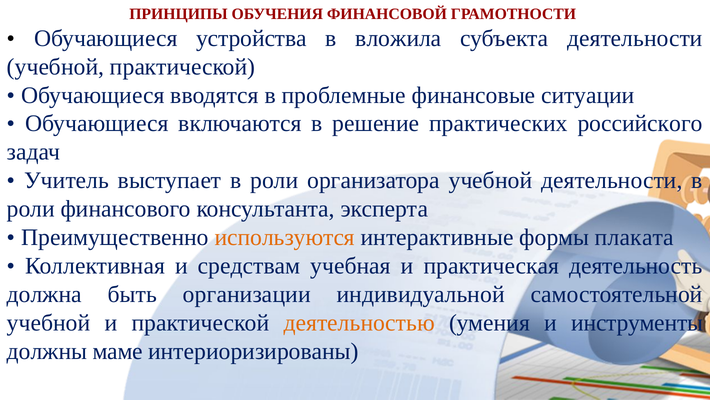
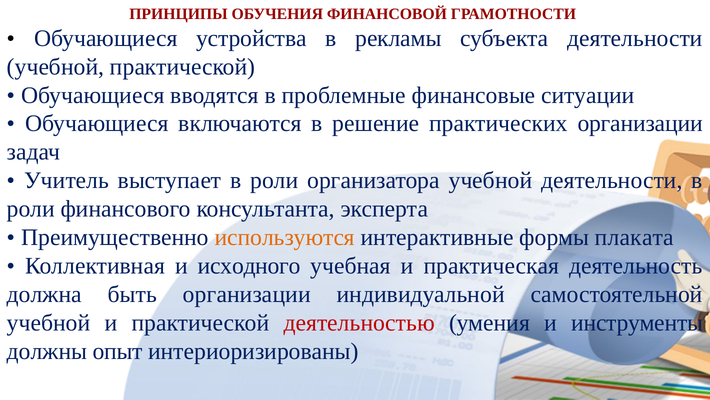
вложила: вложила -> рекламы
практических российского: российского -> организации
средствам: средствам -> исходного
деятельностью colour: orange -> red
маме: маме -> опыт
